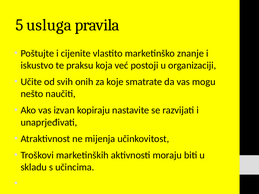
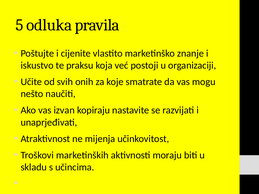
usluga: usluga -> odluka
